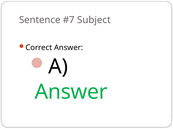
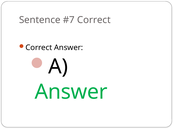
Subject at (94, 20): Subject -> Correct
